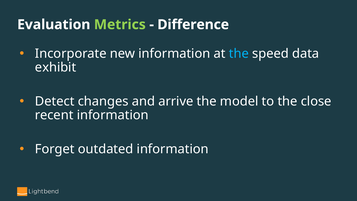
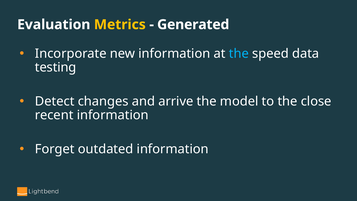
Metrics colour: light green -> yellow
Difference: Difference -> Generated
exhibit: exhibit -> testing
